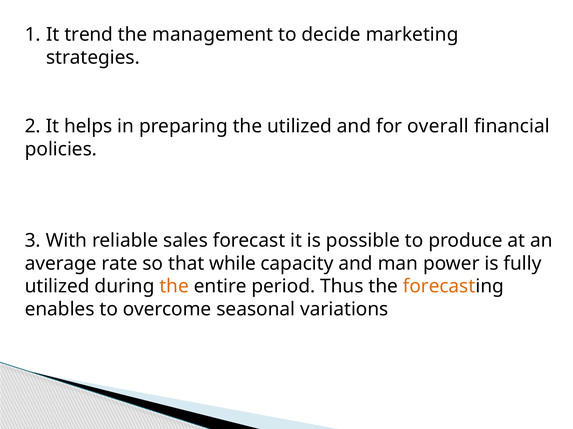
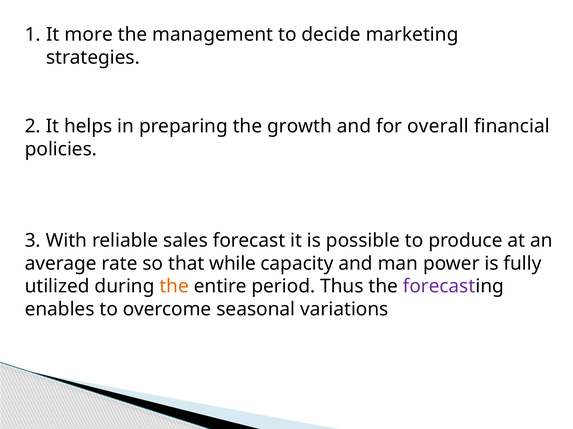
trend: trend -> more
the utilized: utilized -> growth
forecast at (439, 287) colour: orange -> purple
